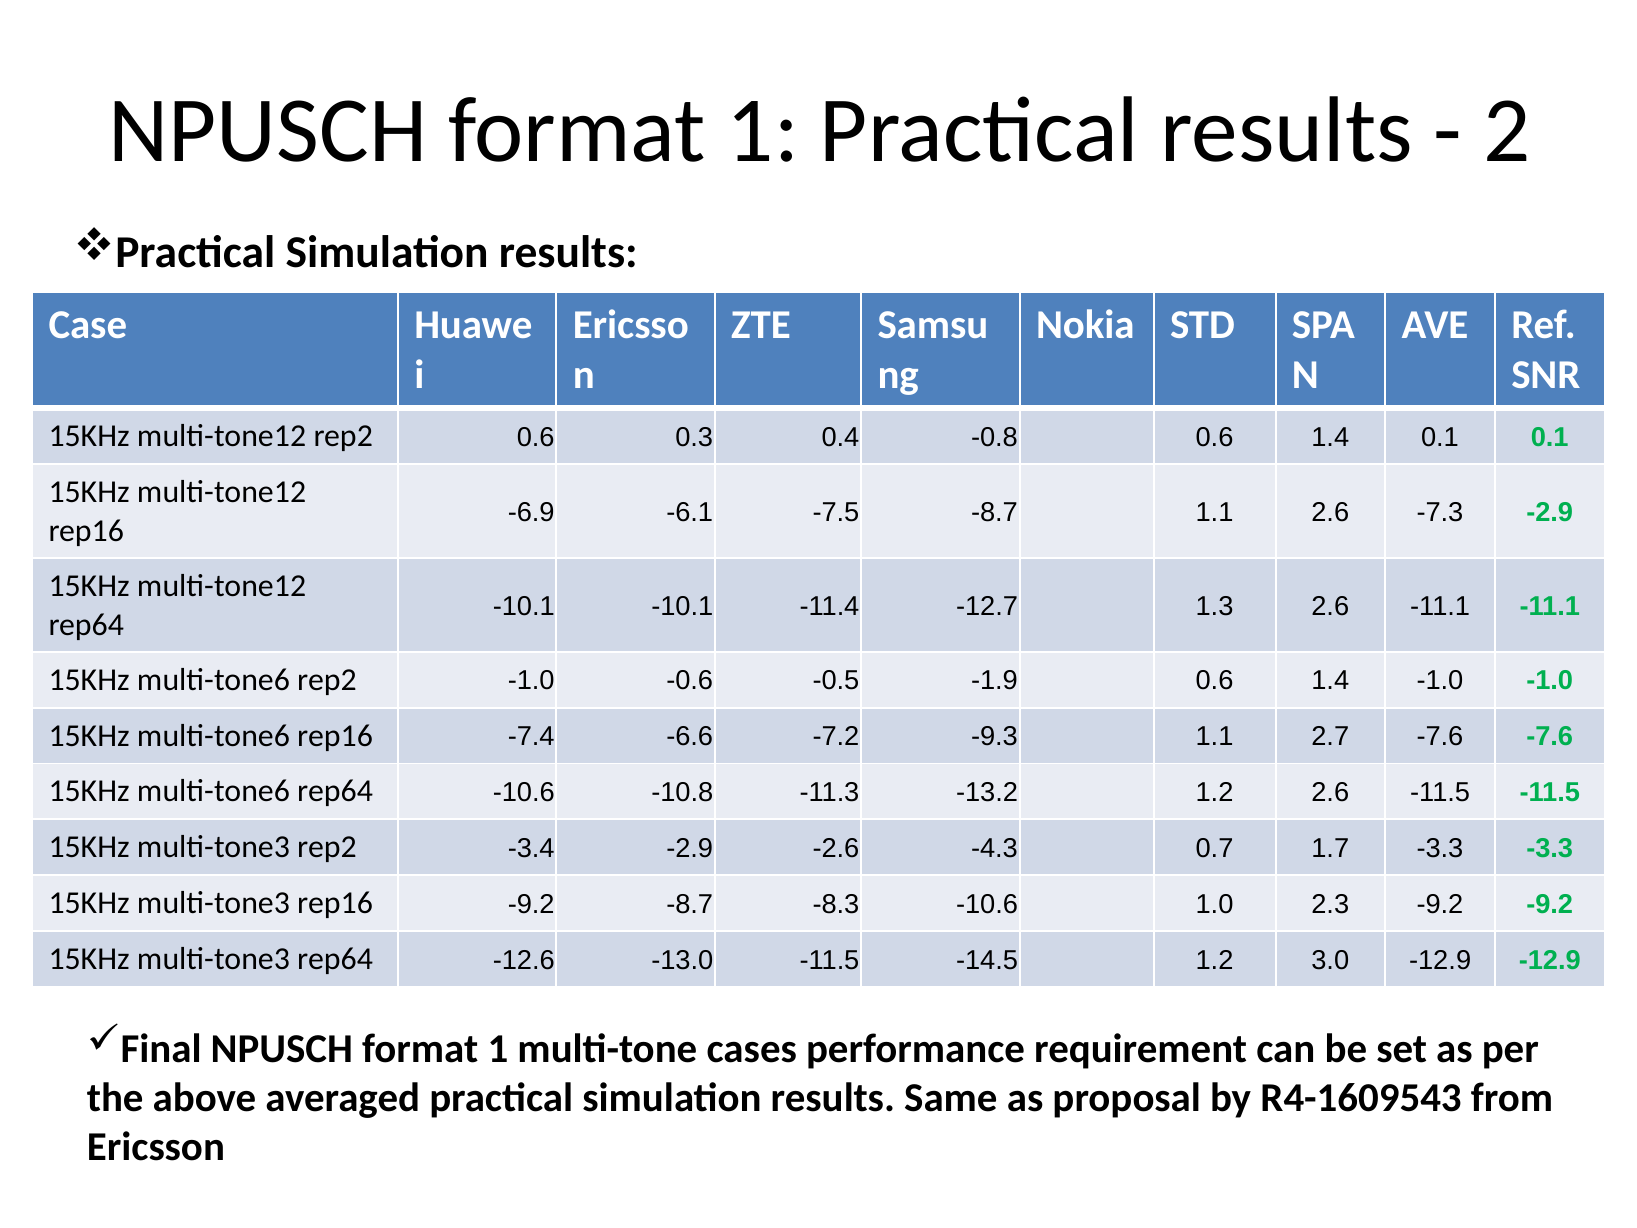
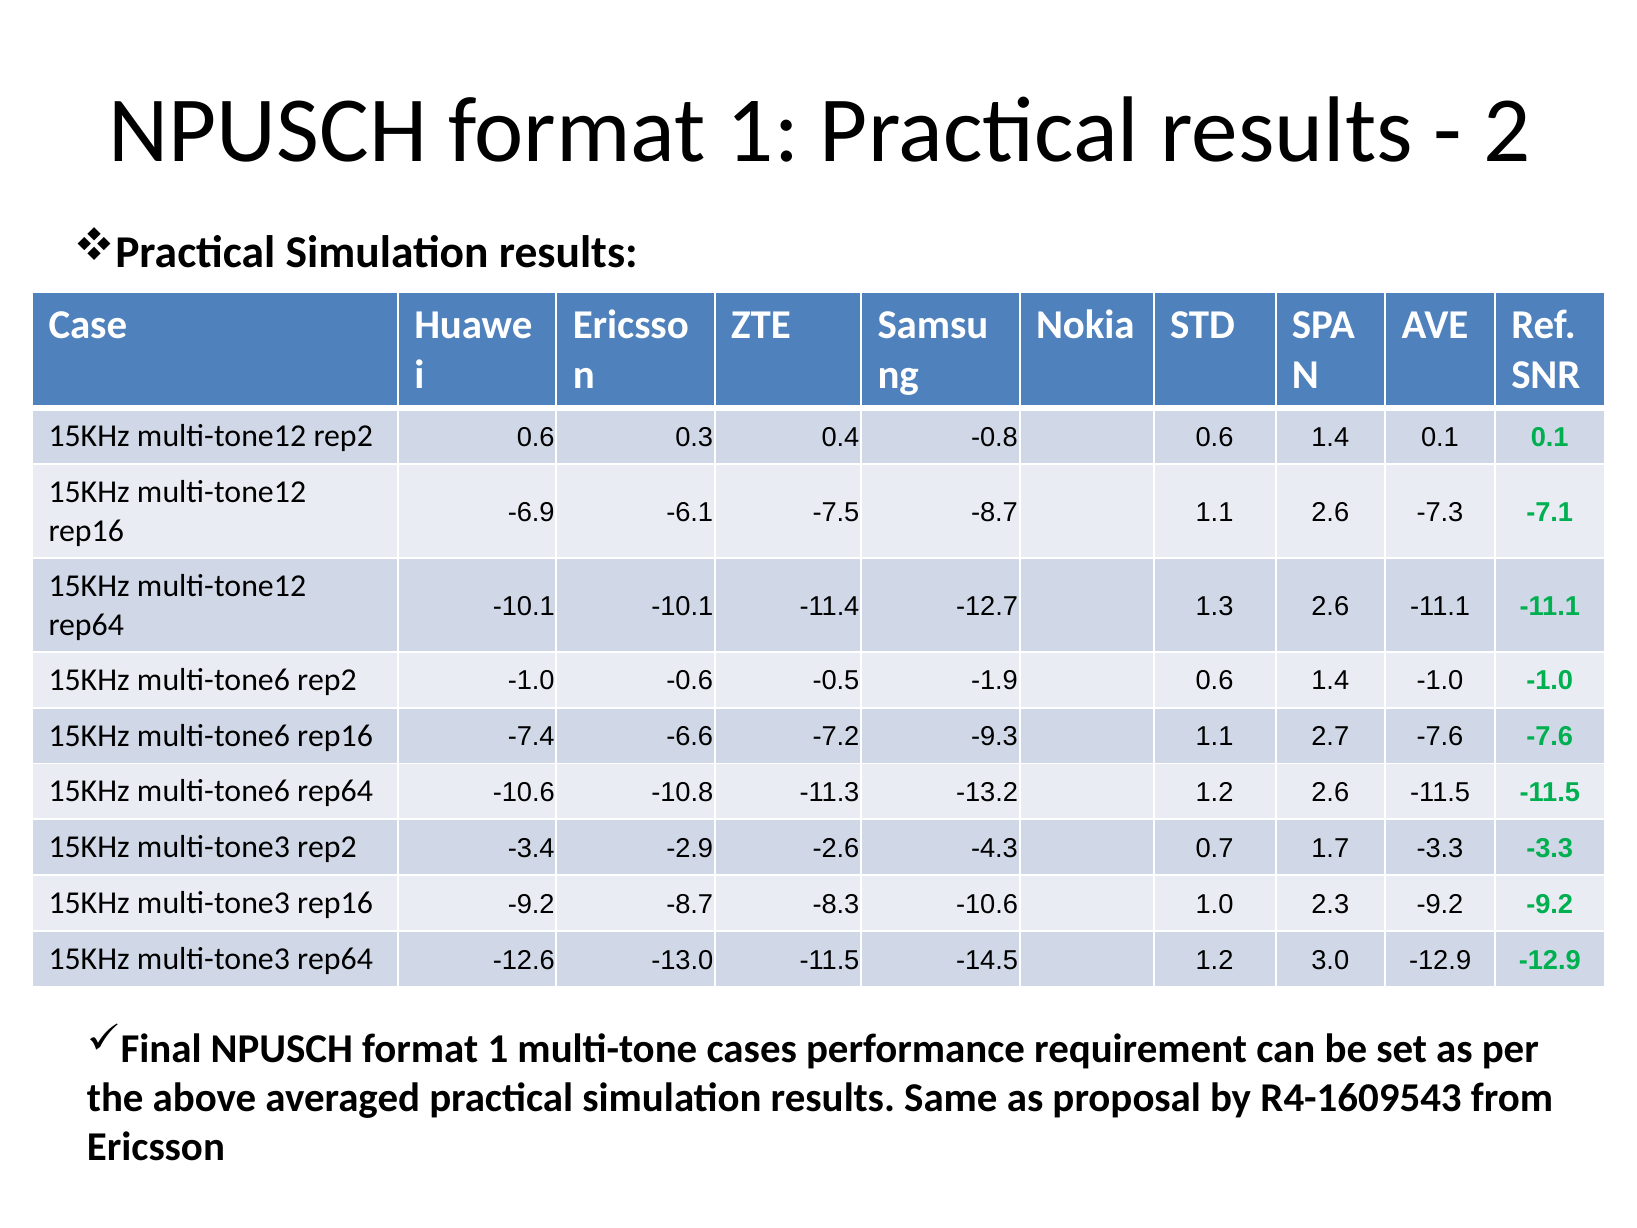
-7.3 -2.9: -2.9 -> -7.1
